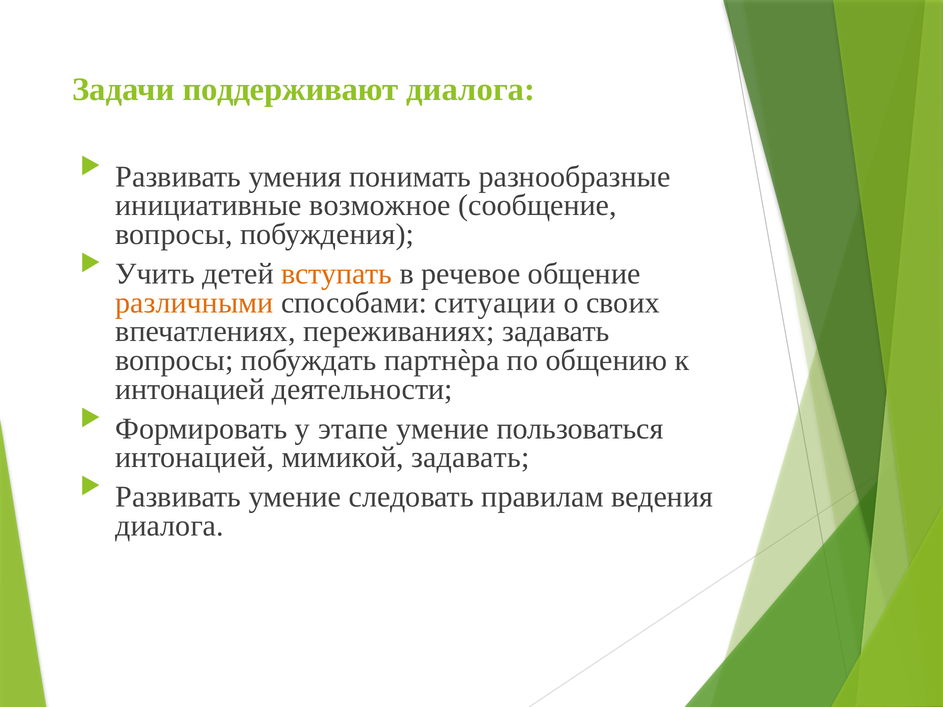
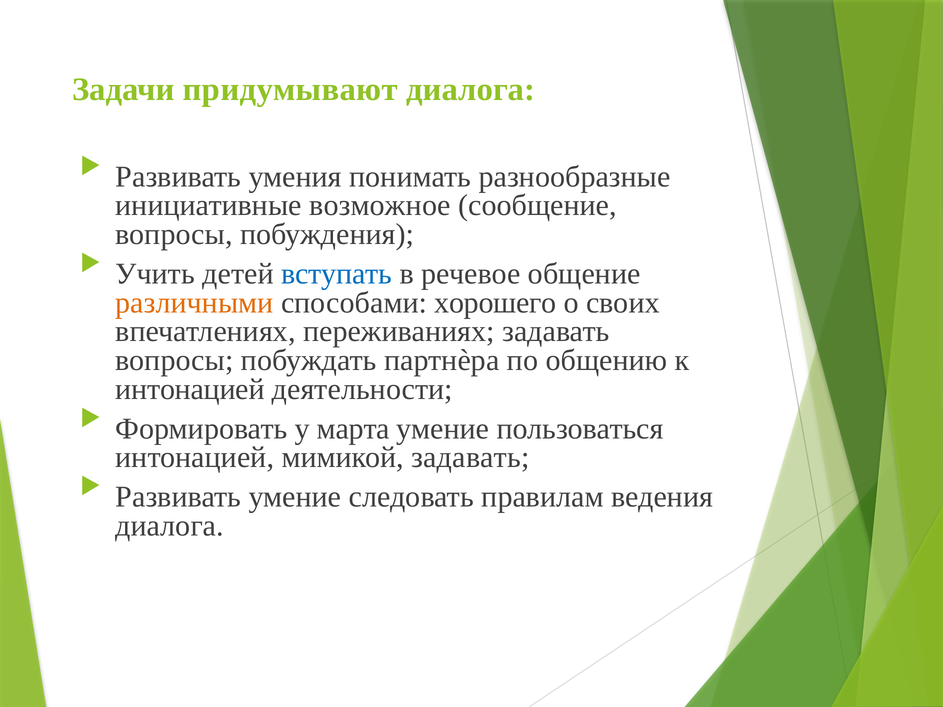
поддерживают: поддерживают -> придумывают
вступать colour: orange -> blue
ситуации: ситуации -> хорошего
этапе: этапе -> марта
